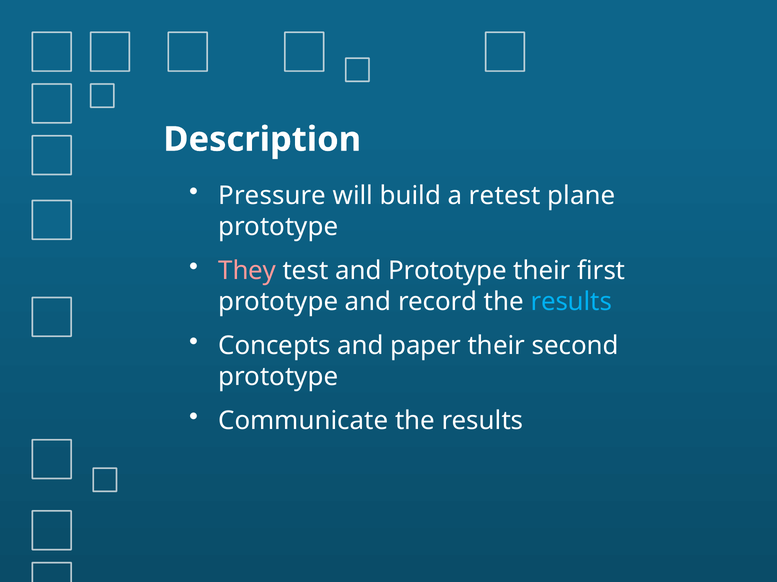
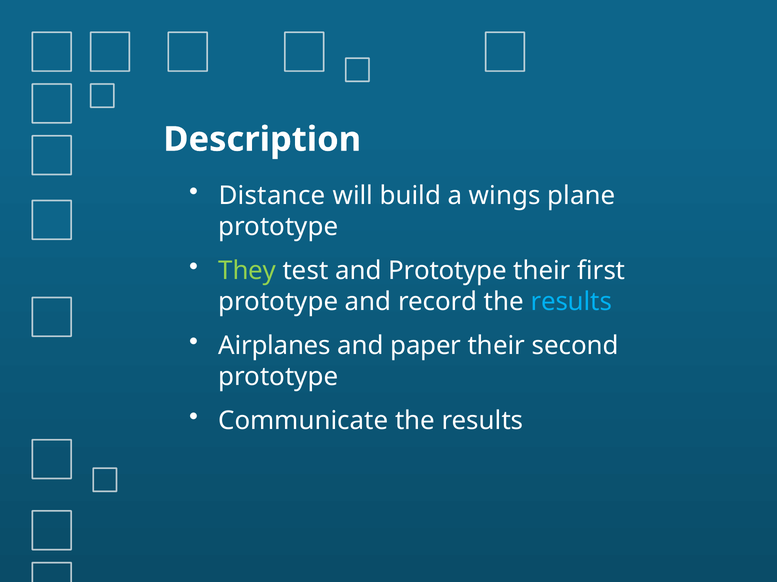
Pressure: Pressure -> Distance
retest: retest -> wings
They colour: pink -> light green
Concepts: Concepts -> Airplanes
